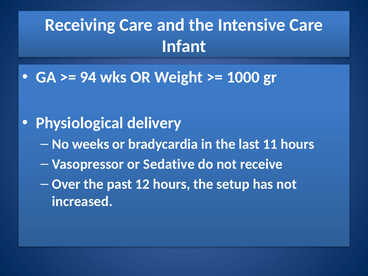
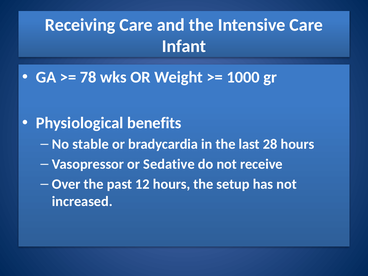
94: 94 -> 78
delivery: delivery -> benefits
weeks: weeks -> stable
11: 11 -> 28
